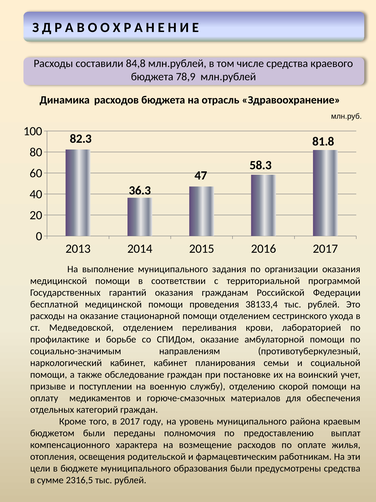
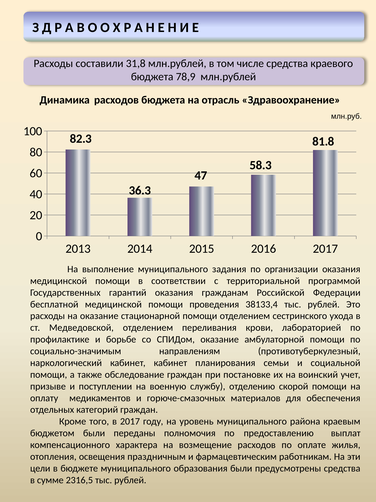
84,8: 84,8 -> 31,8
родительской: родительской -> праздничным
